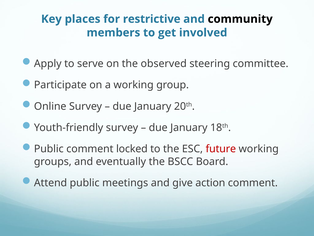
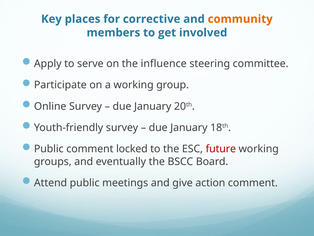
restrictive: restrictive -> corrective
community colour: black -> orange
observed: observed -> influence
